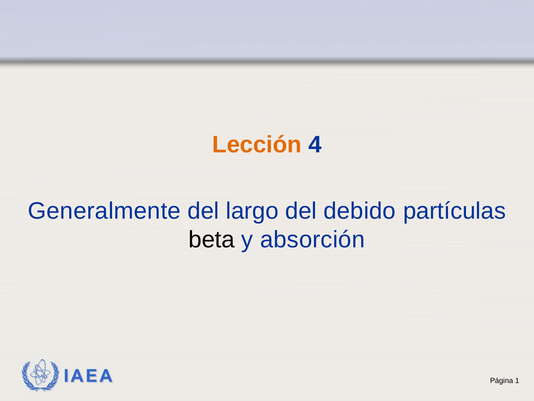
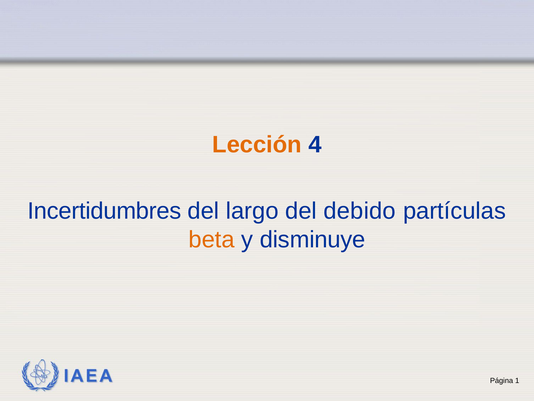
Generalmente: Generalmente -> Incertidumbres
beta colour: black -> orange
absorción: absorción -> disminuye
